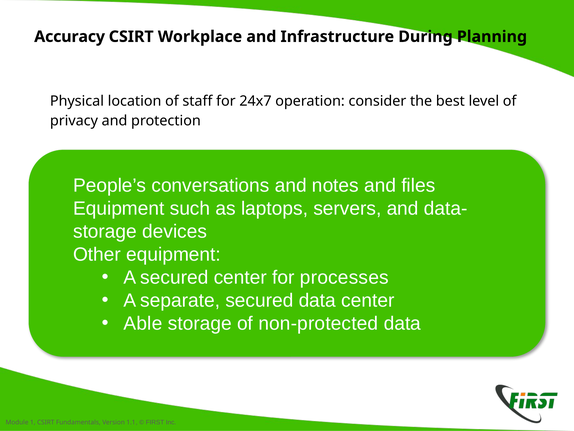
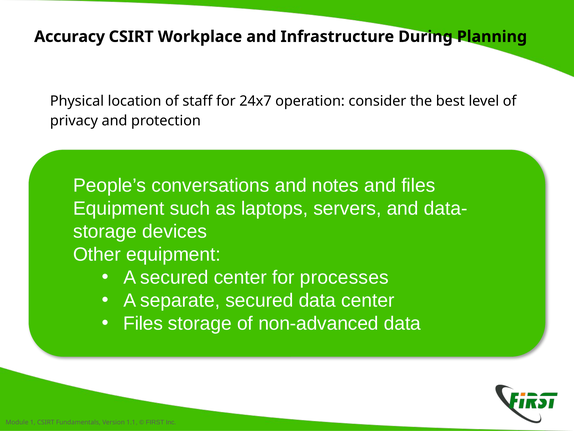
Able at (143, 323): Able -> Files
non-protected: non-protected -> non-advanced
